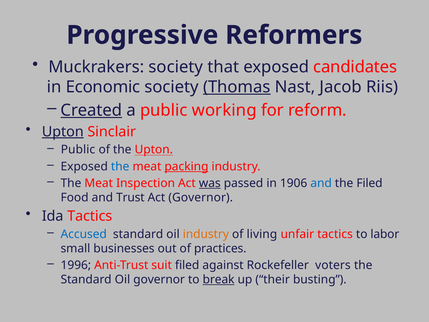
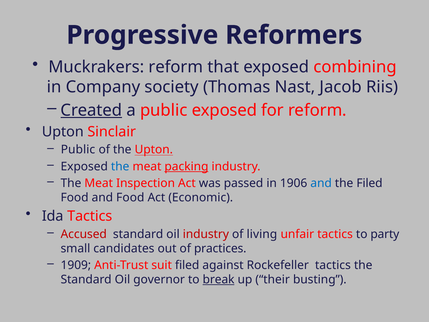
Muckrakers society: society -> reform
candidates: candidates -> combining
Economic: Economic -> Company
Thomas underline: present -> none
public working: working -> exposed
Upton at (63, 132) underline: present -> none
was underline: present -> none
and Trust: Trust -> Food
Act Governor: Governor -> Economic
Accused colour: blue -> red
industry at (206, 234) colour: orange -> red
labor: labor -> party
businesses: businesses -> candidates
1996: 1996 -> 1909
Rockefeller voters: voters -> tactics
